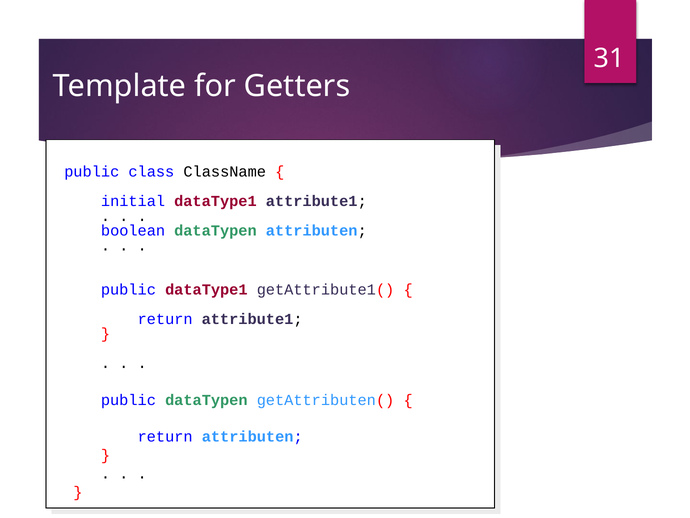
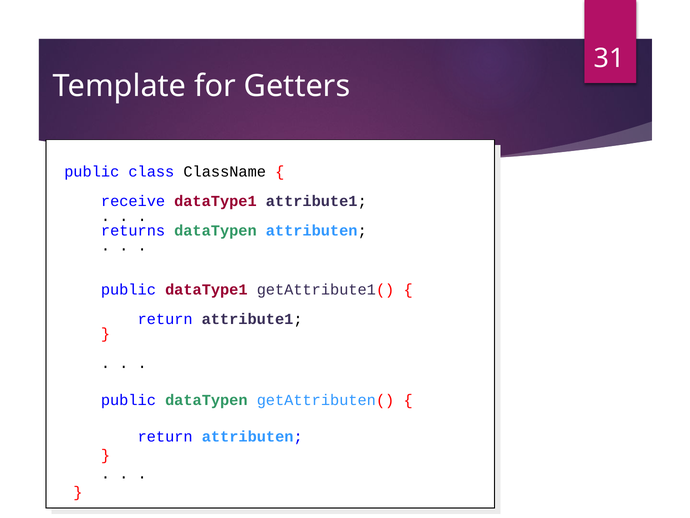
initial: initial -> receive
boolean: boolean -> returns
